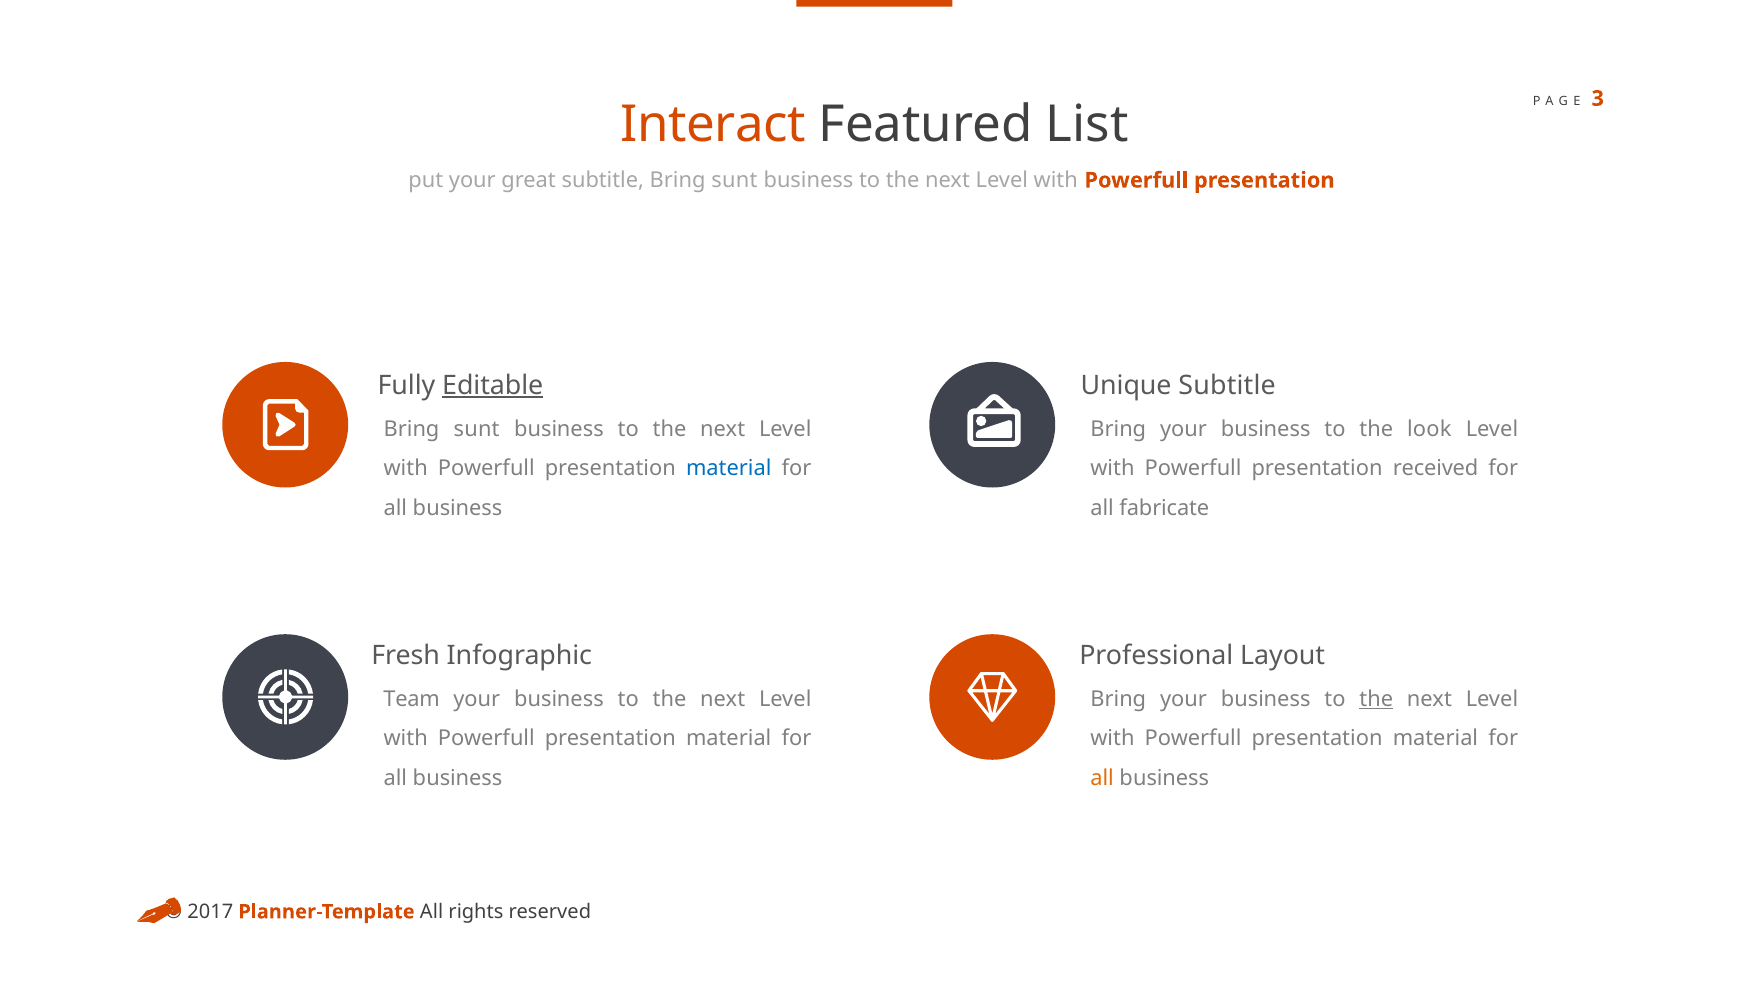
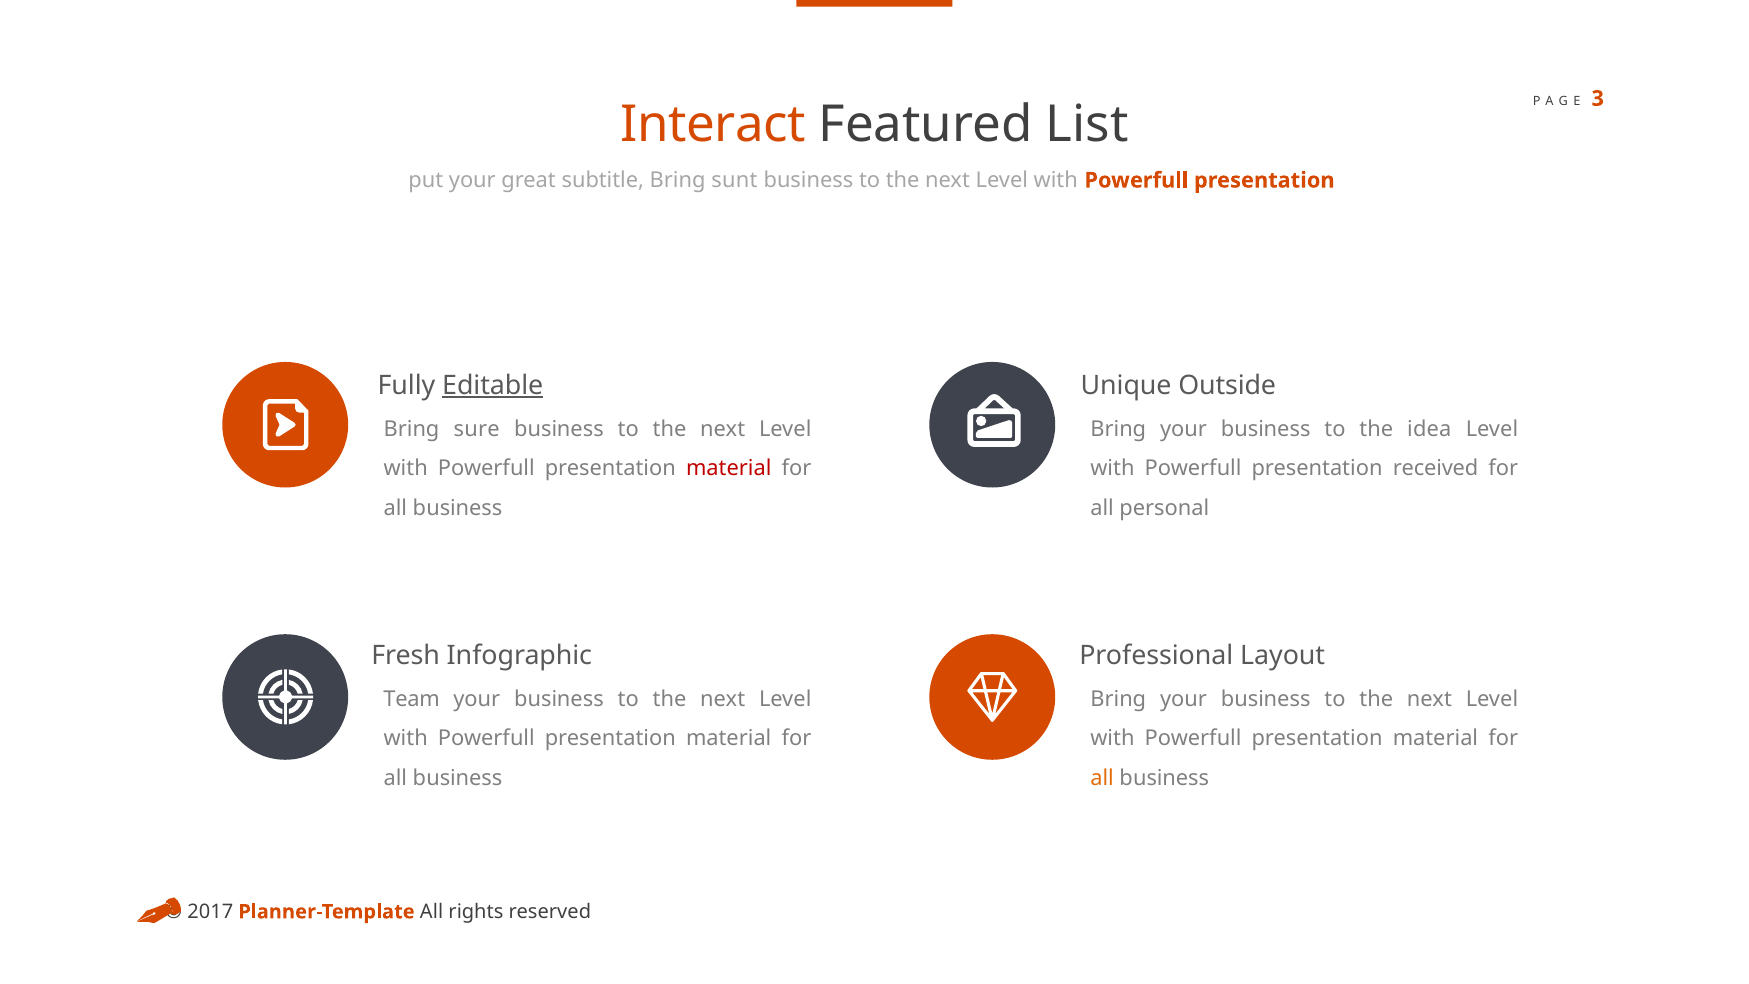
Unique Subtitle: Subtitle -> Outside
sunt at (477, 429): sunt -> sure
look: look -> idea
material at (729, 469) colour: blue -> red
fabricate: fabricate -> personal
the at (1376, 699) underline: present -> none
